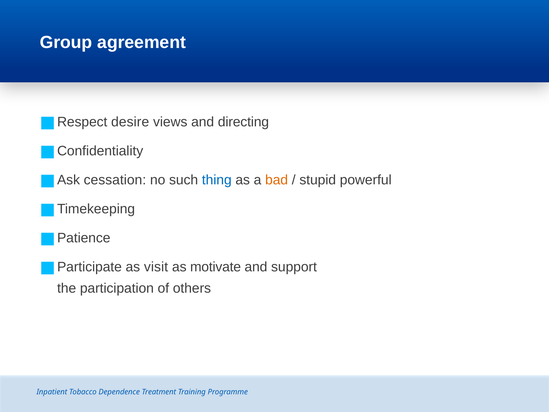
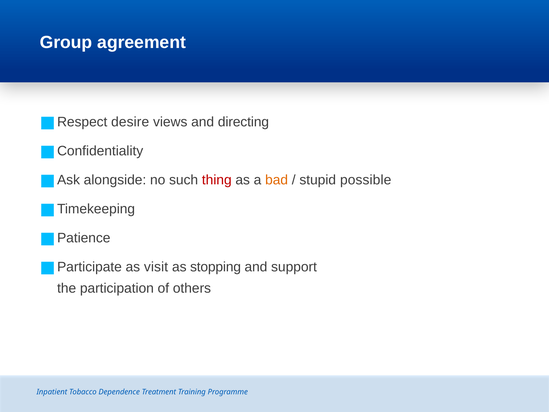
cessation: cessation -> alongside
thing colour: blue -> red
powerful: powerful -> possible
motivate: motivate -> stopping
